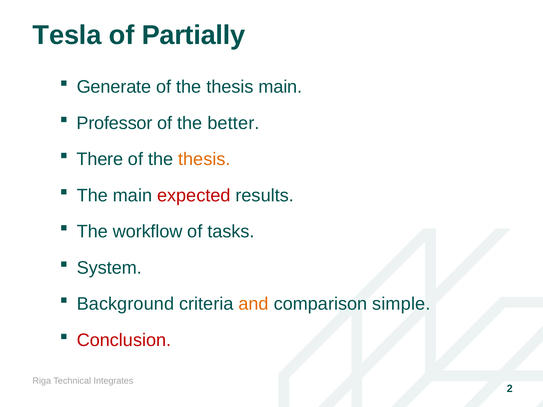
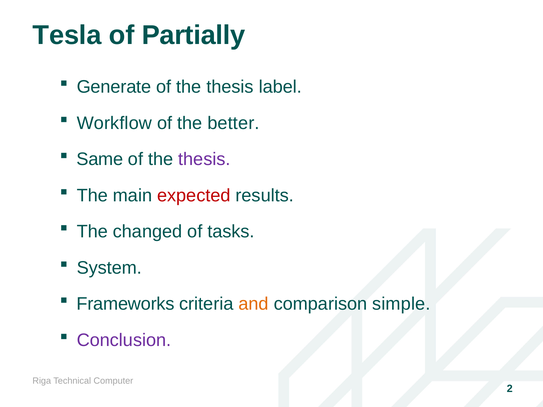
thesis main: main -> label
Professor: Professor -> Workflow
There: There -> Same
thesis at (204, 159) colour: orange -> purple
workflow: workflow -> changed
Background: Background -> Frameworks
Conclusion colour: red -> purple
Integrates: Integrates -> Computer
